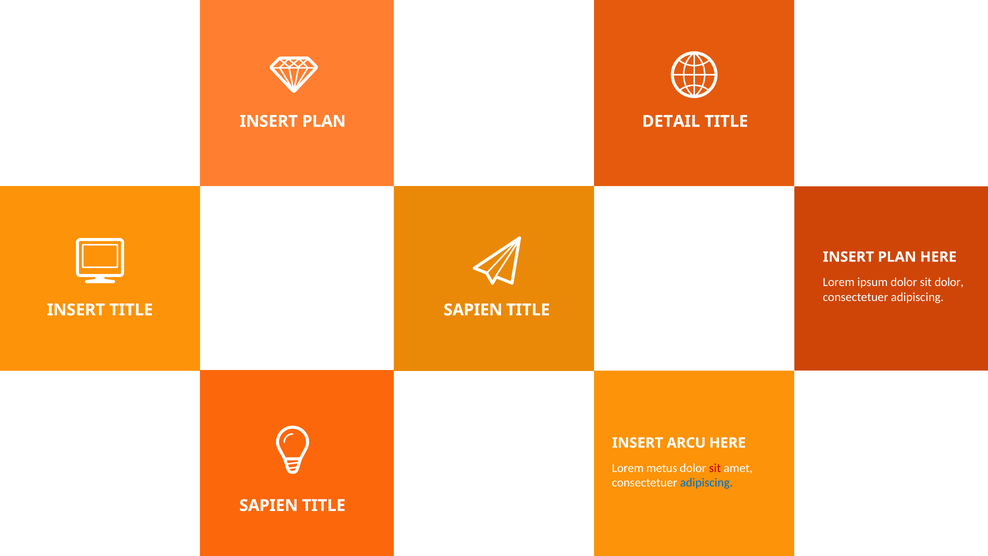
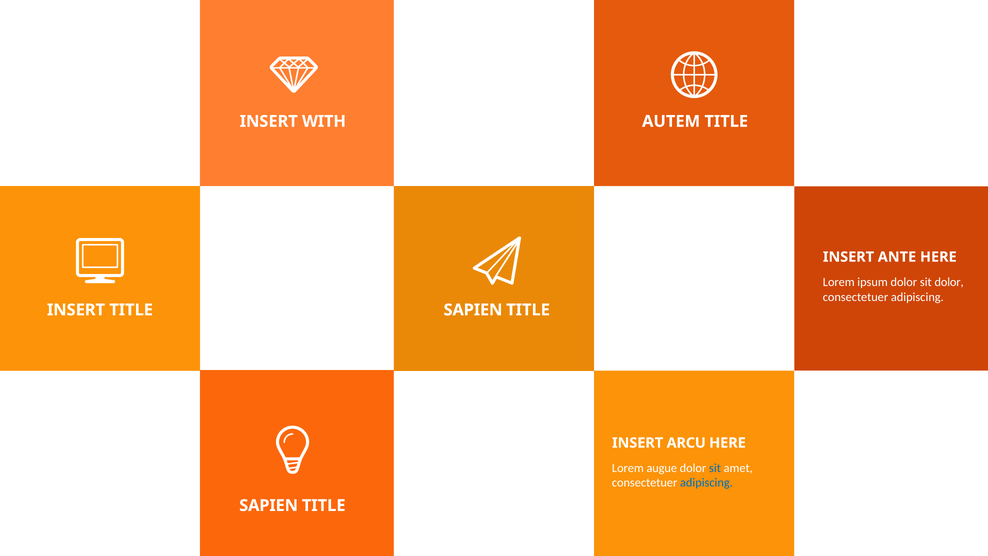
PLAN at (324, 121): PLAN -> WITH
DETAIL: DETAIL -> AUTEM
PLAN at (897, 257): PLAN -> ANTE
metus: metus -> augue
sit at (715, 468) colour: red -> blue
